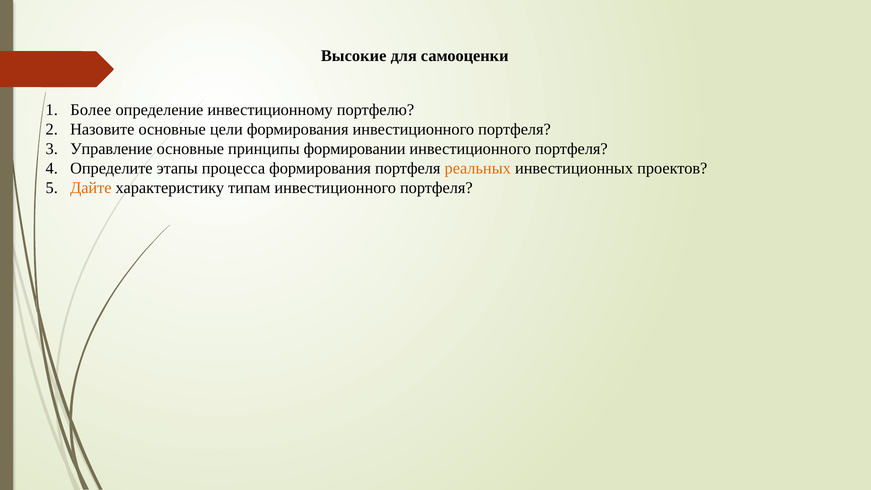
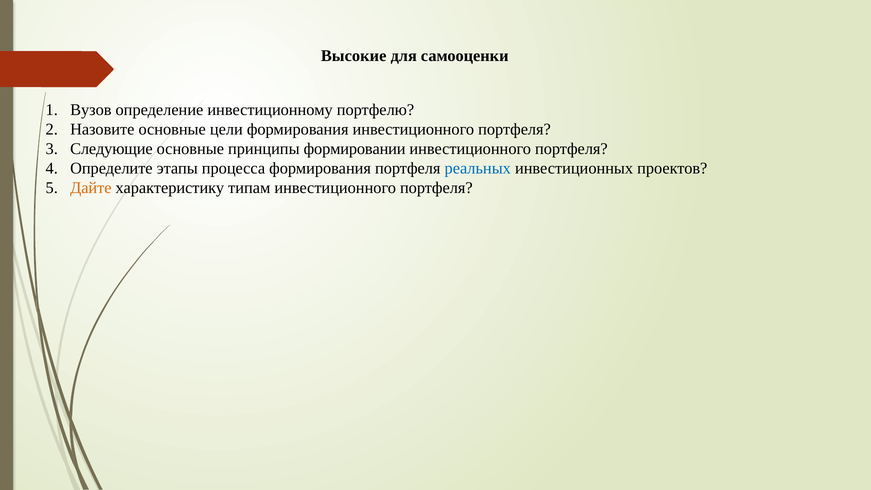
Более: Более -> Вузов
Управление: Управление -> Следующие
реальных colour: orange -> blue
